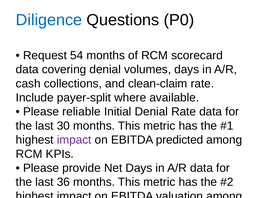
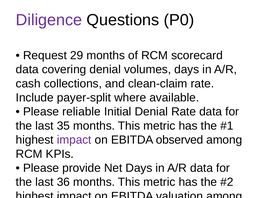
Diligence colour: blue -> purple
54: 54 -> 29
30: 30 -> 35
predicted: predicted -> observed
